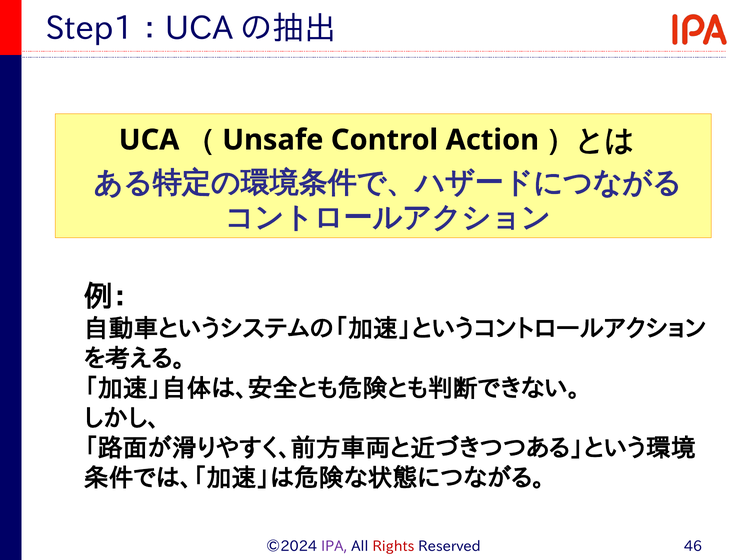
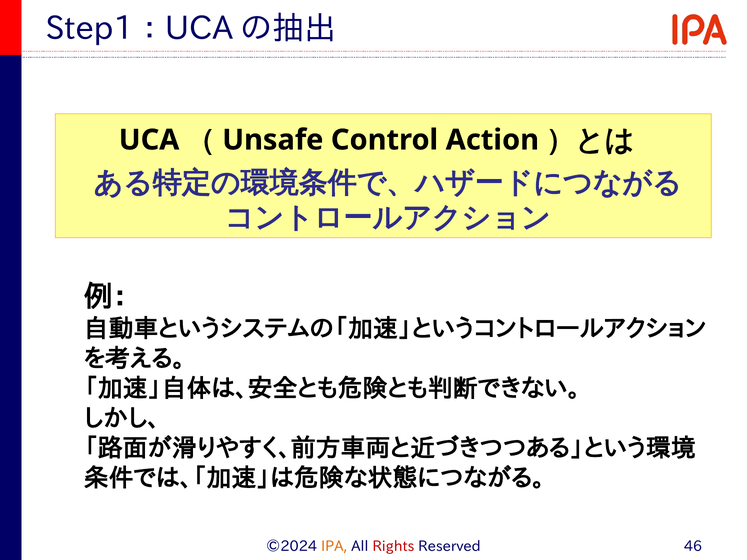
IPA colour: purple -> orange
